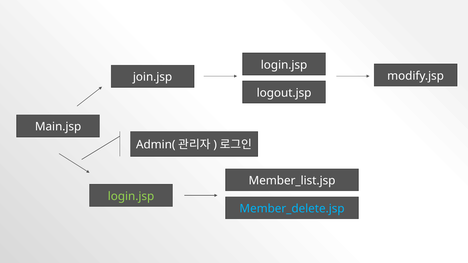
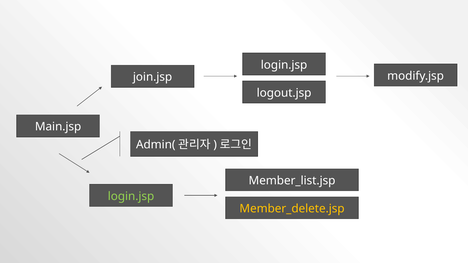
Member_delete.jsp colour: light blue -> yellow
